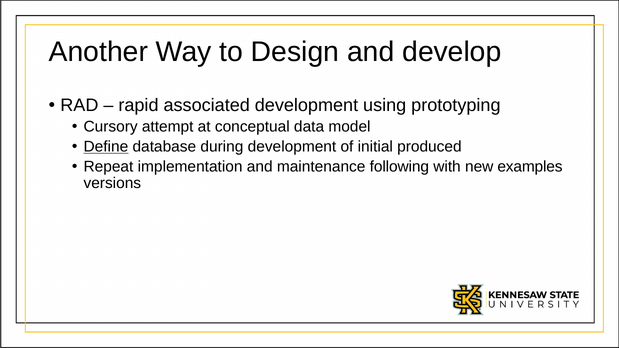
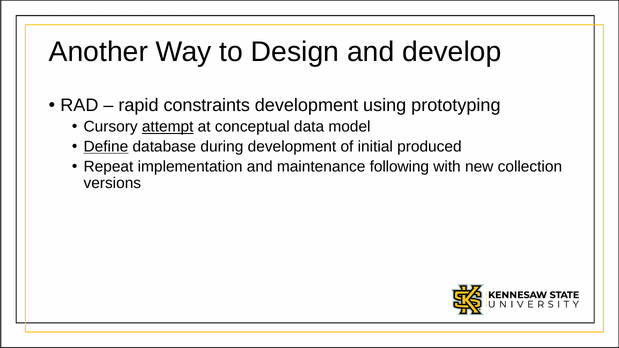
associated: associated -> constraints
attempt underline: none -> present
examples: examples -> collection
